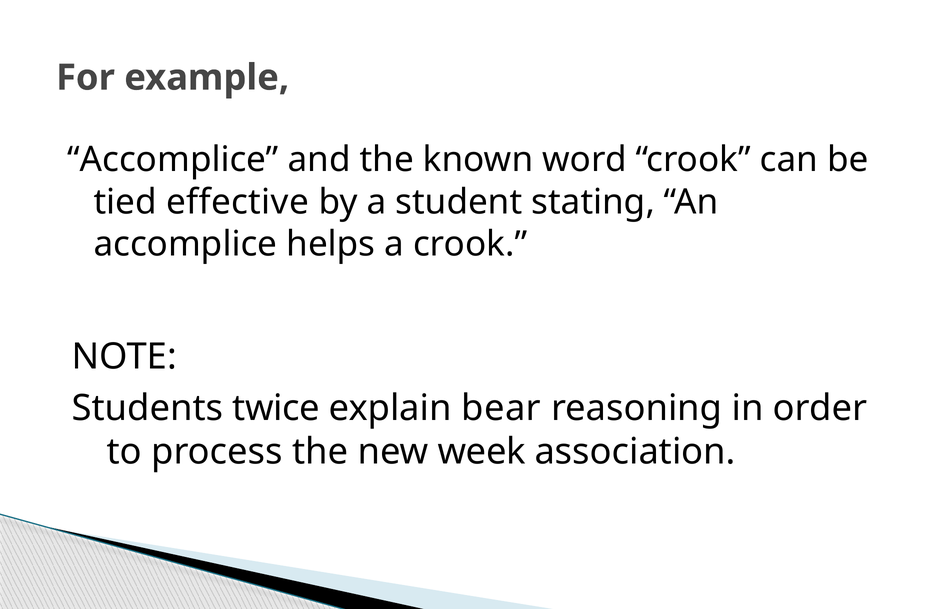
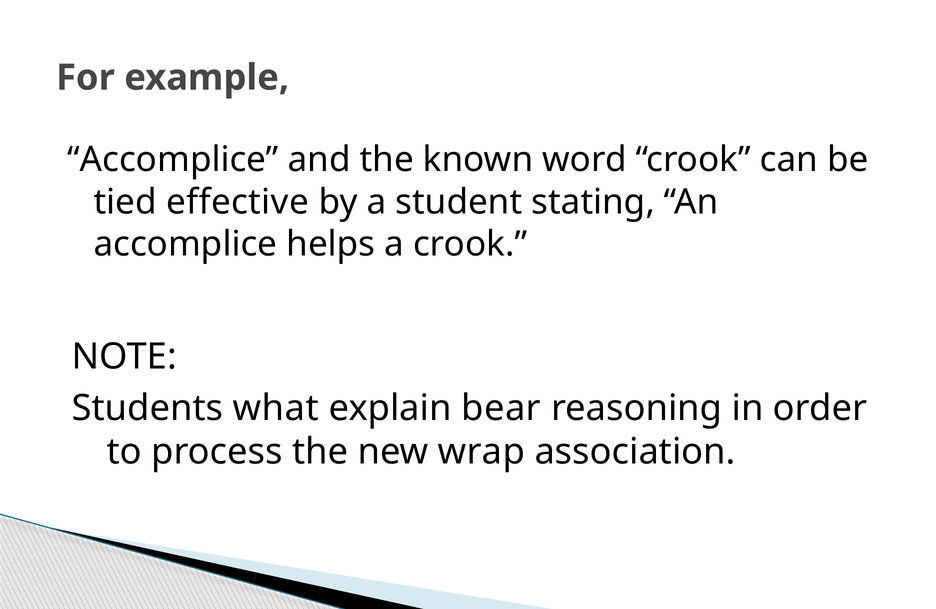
twice: twice -> what
week: week -> wrap
